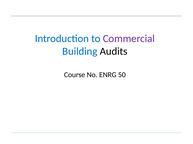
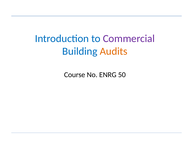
Audits colour: black -> orange
